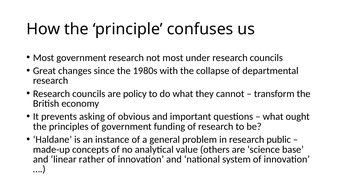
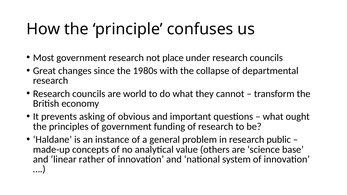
not most: most -> place
policy: policy -> world
